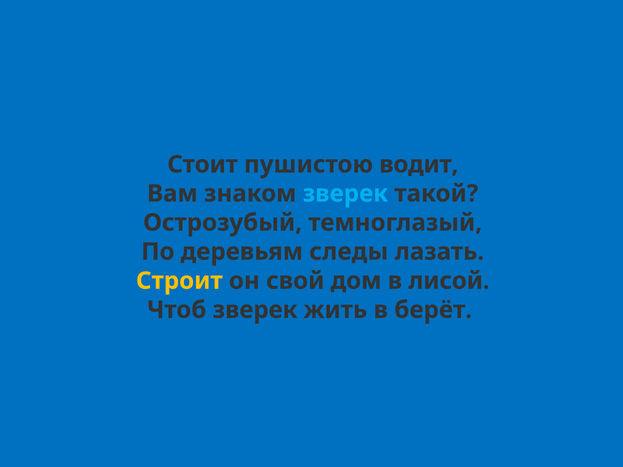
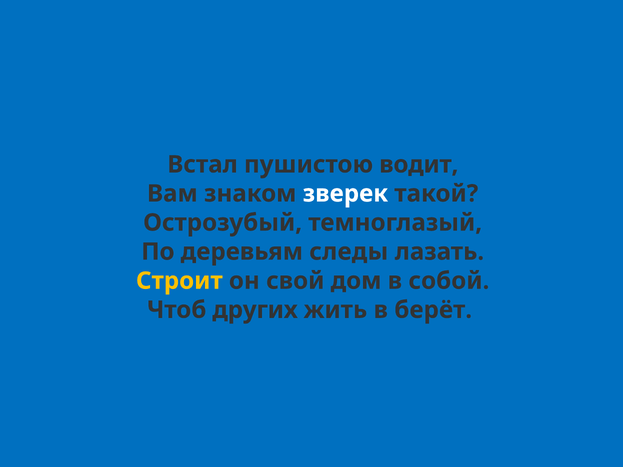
Стоит: Стоит -> Встал
зверек at (345, 194) colour: light blue -> white
лисой: лисой -> собой
Чтоб зверек: зверек -> других
